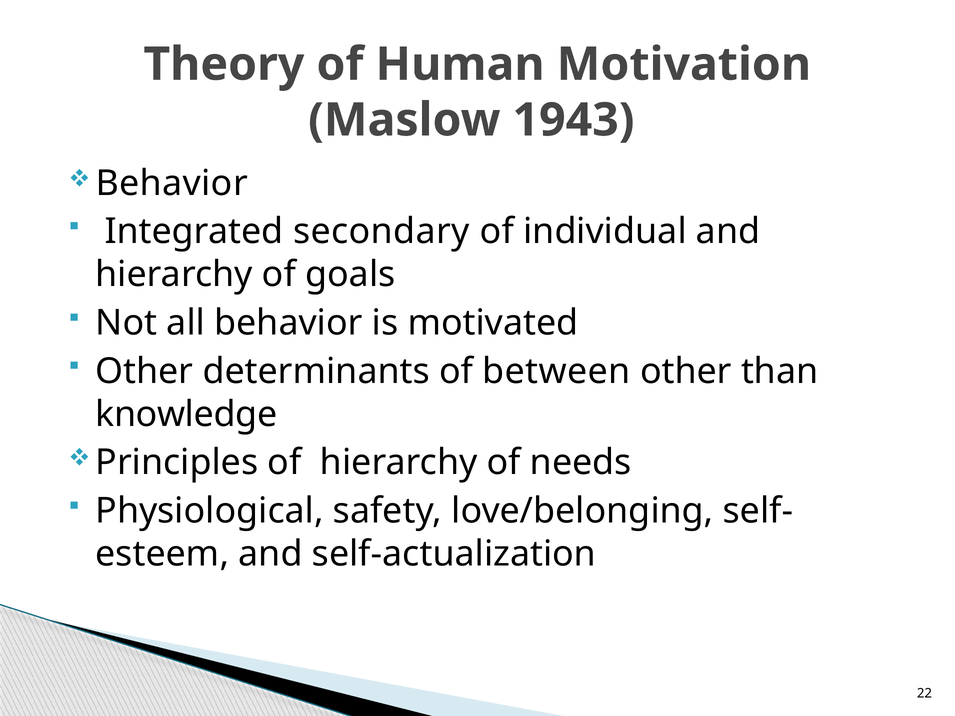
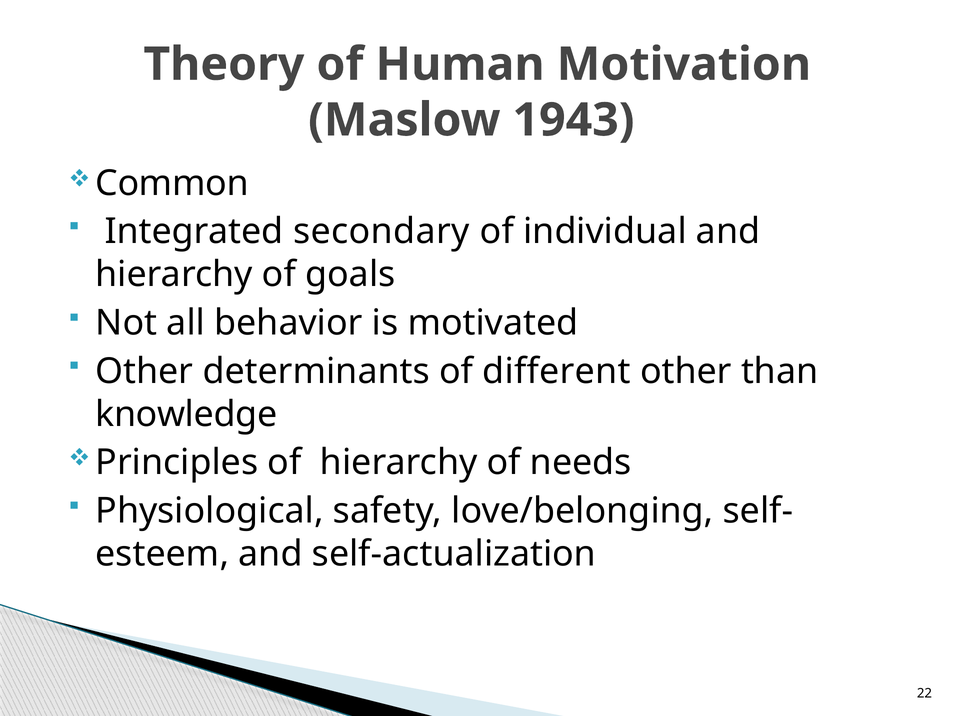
Behavior at (172, 183): Behavior -> Common
between: between -> different
